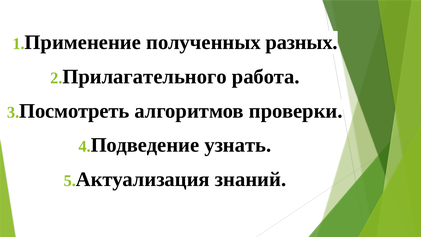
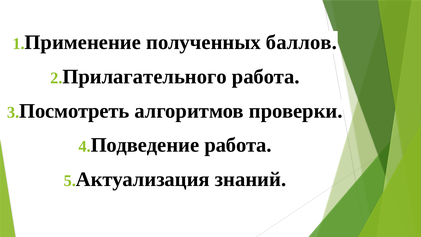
разных: разных -> баллов
Подведение узнать: узнать -> работа
